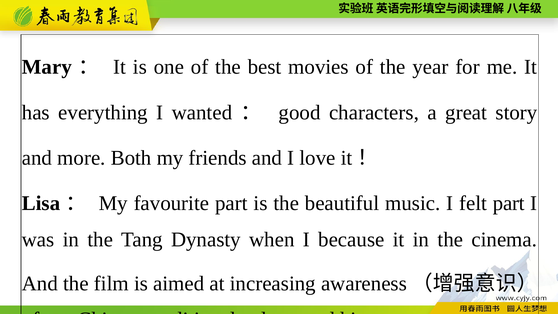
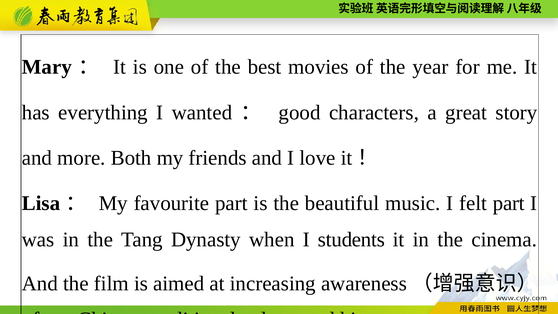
because: because -> students
